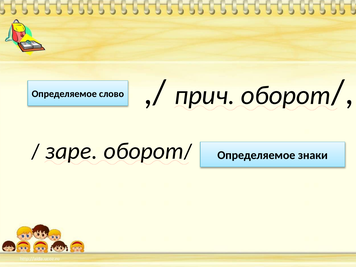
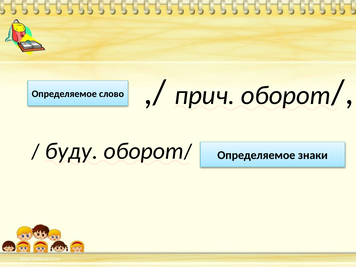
заре: заре -> буду
